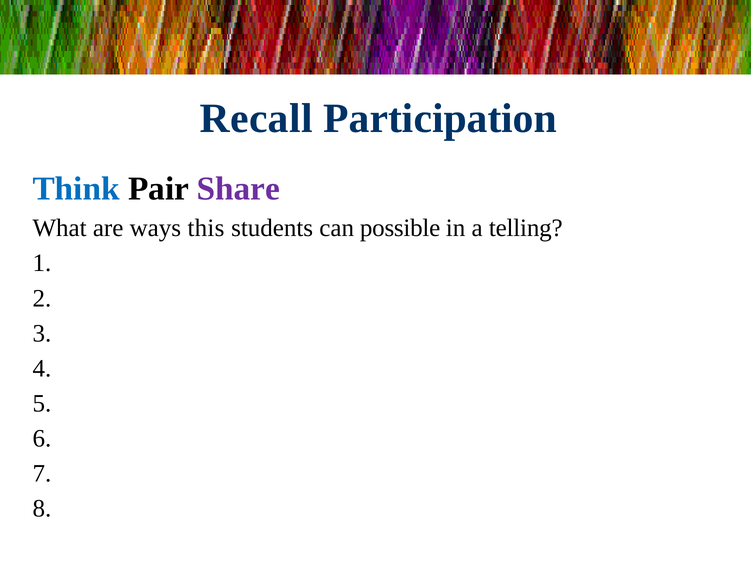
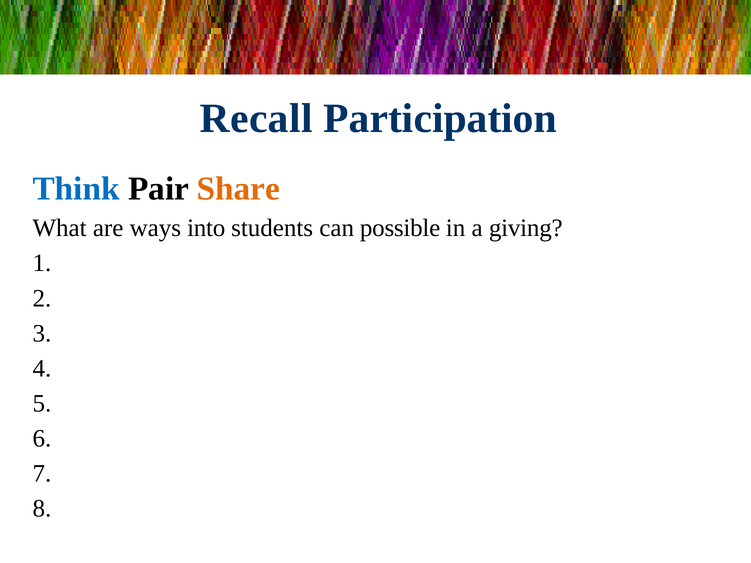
Share colour: purple -> orange
this: this -> into
telling: telling -> giving
